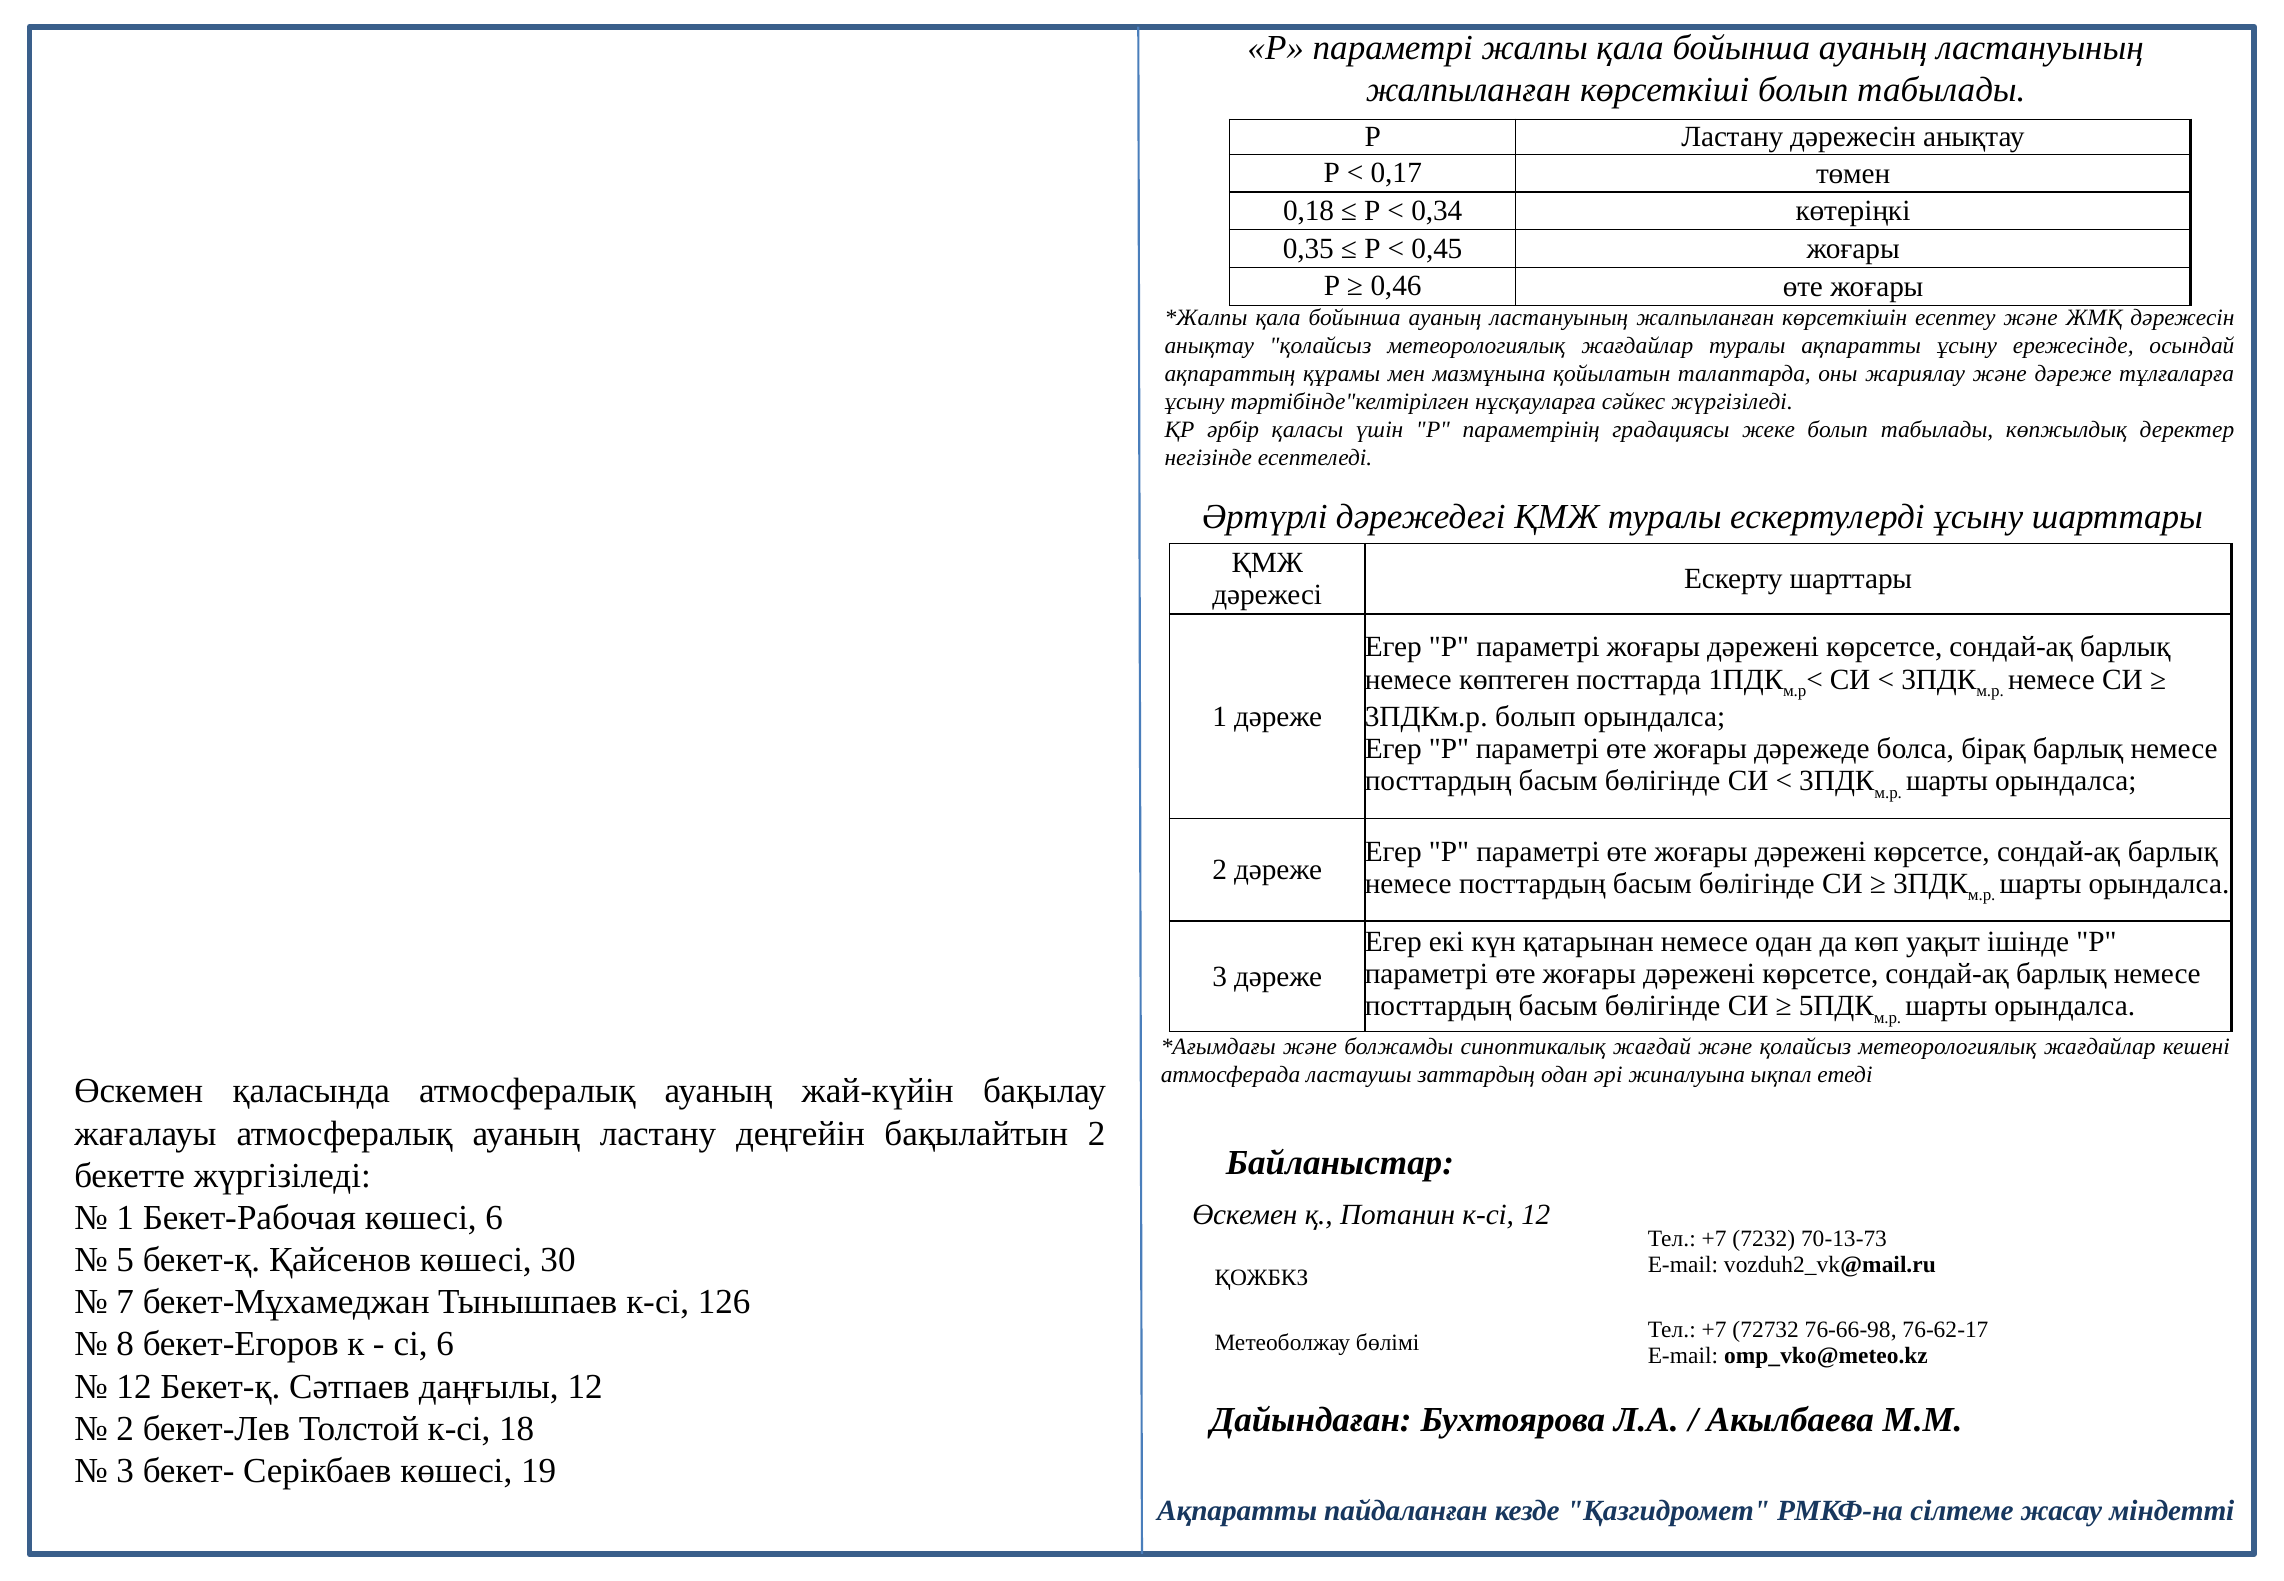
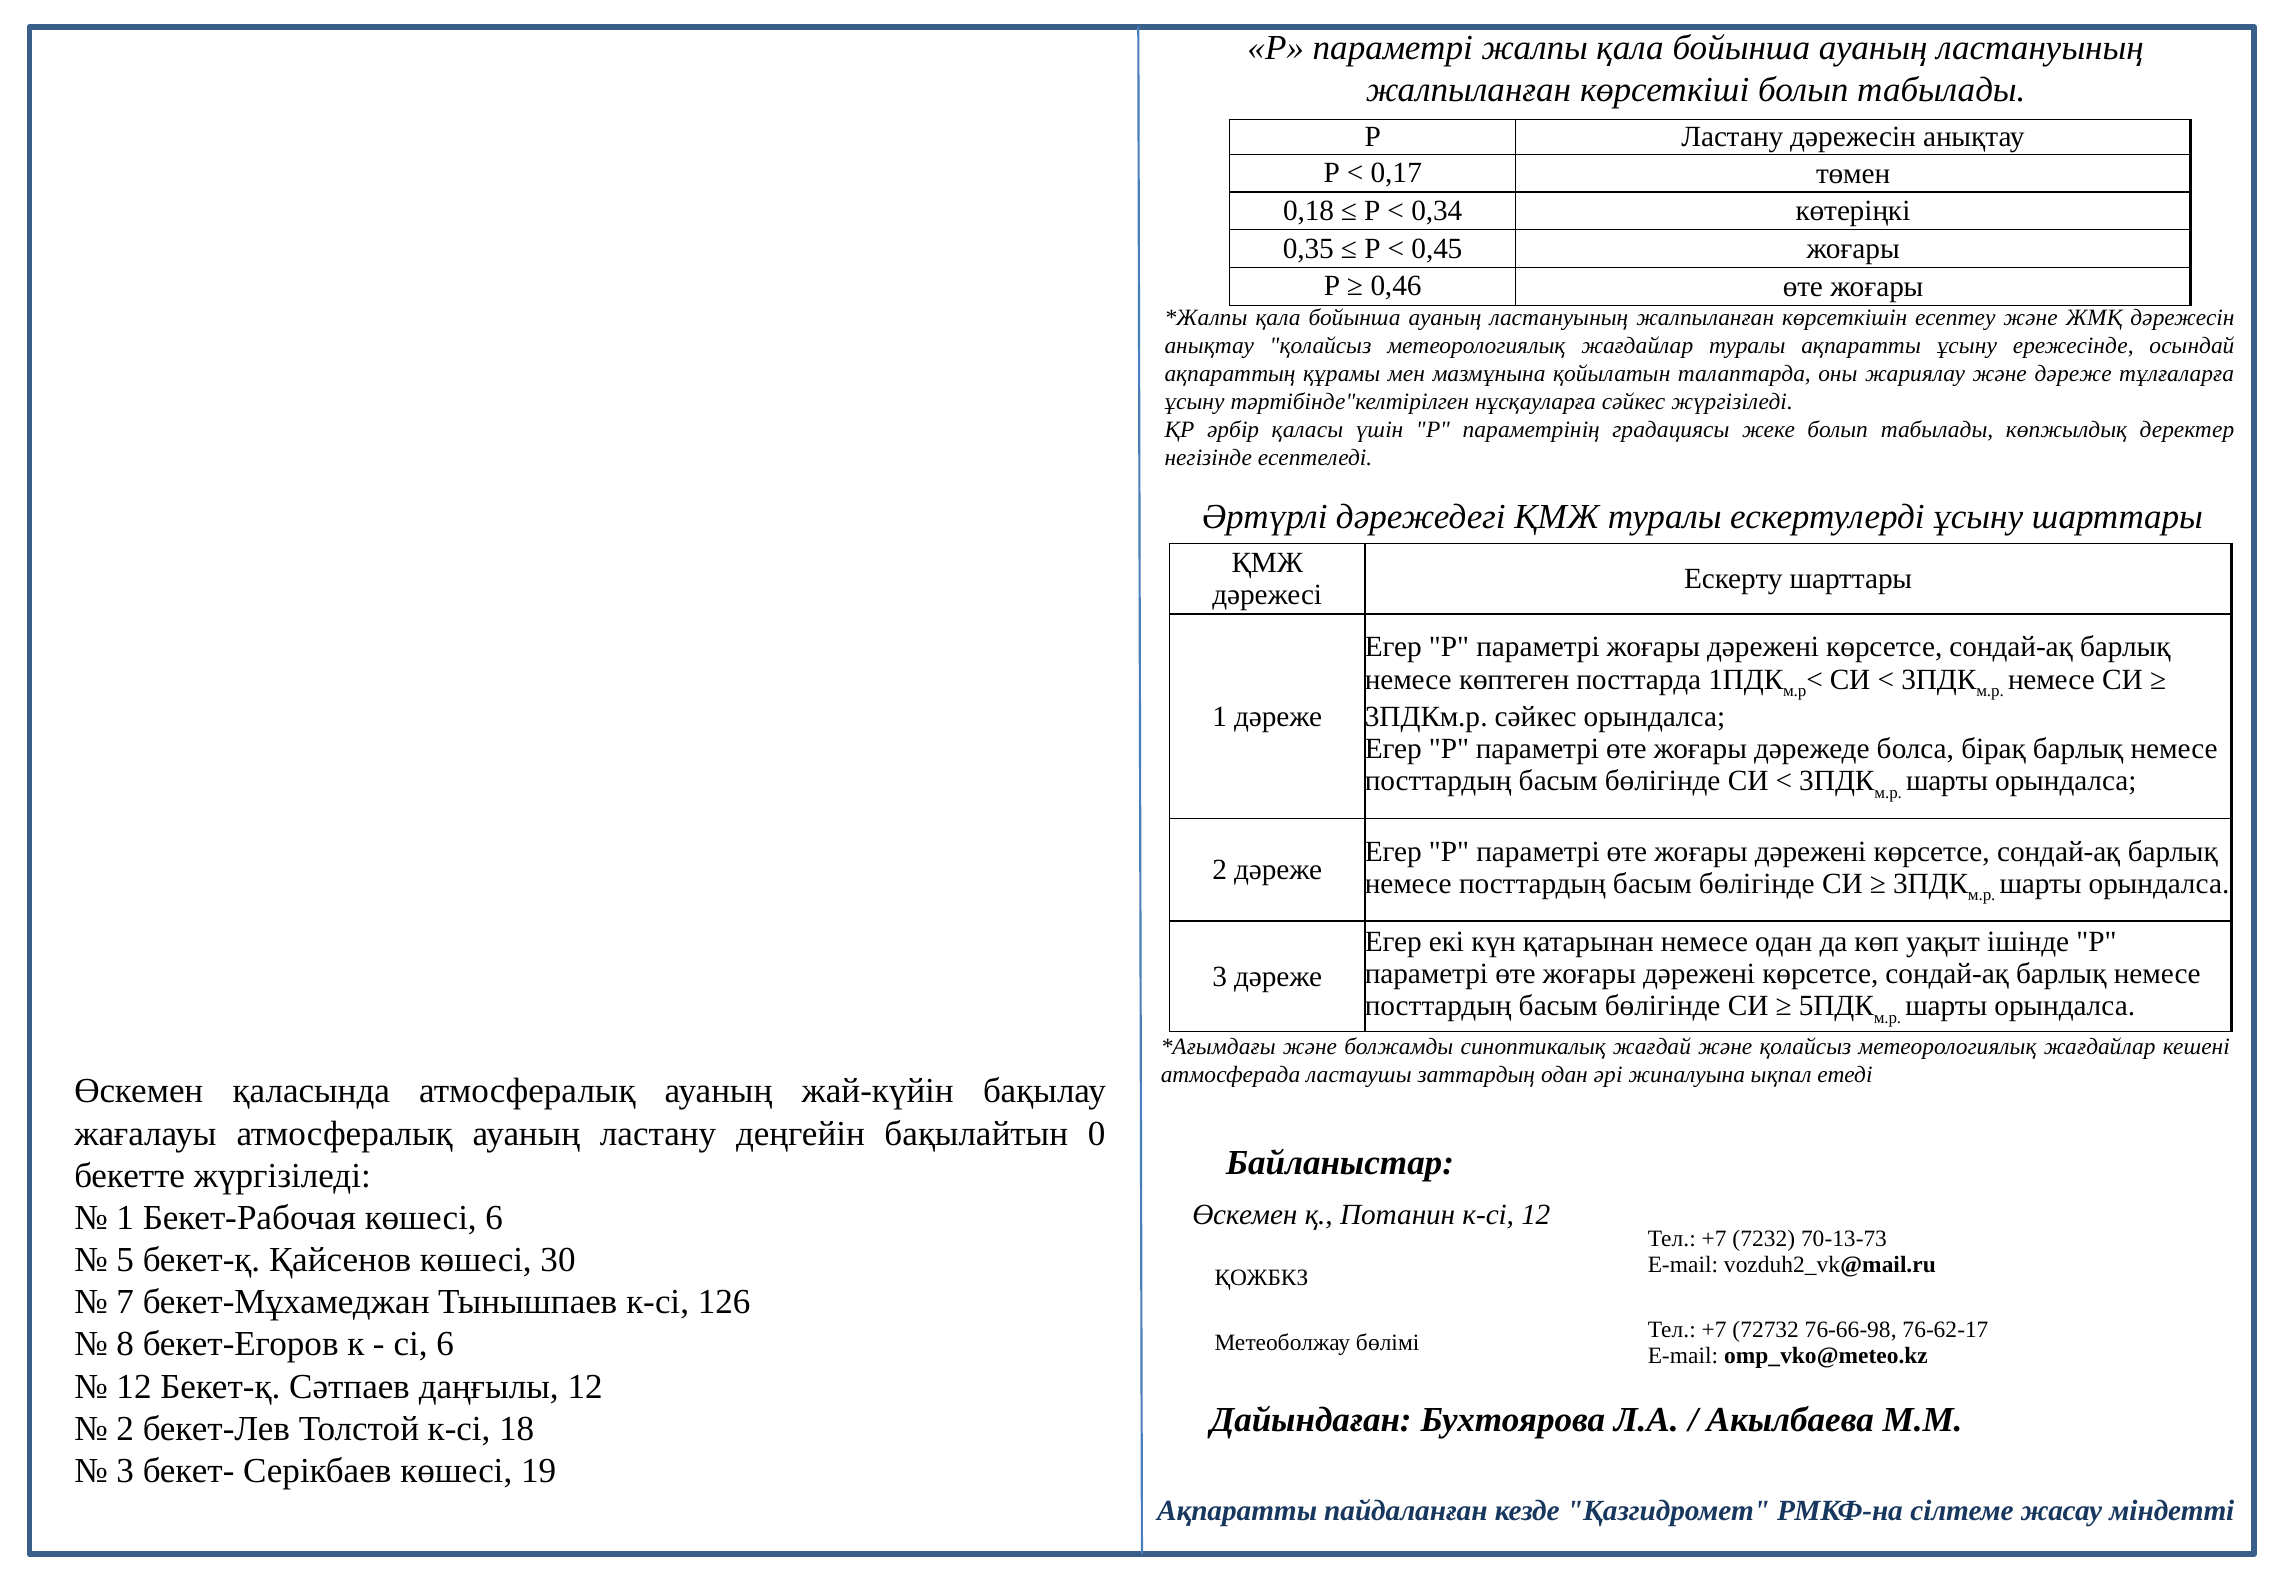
3ПДКм.р болып: болып -> сәйкес
бақылайтын 2: 2 -> 0
